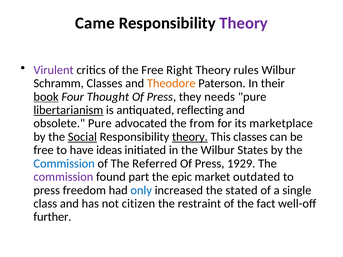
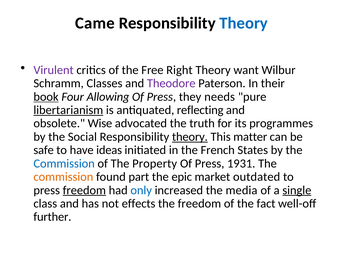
Theory at (244, 23) colour: purple -> blue
rules: rules -> want
Theodore colour: orange -> purple
Thought: Thought -> Allowing
obsolete Pure: Pure -> Wise
from: from -> truth
marketplace: marketplace -> programmes
Social underline: present -> none
This classes: classes -> matter
free at (44, 150): free -> safe
the Wilbur: Wilbur -> French
Referred: Referred -> Property
1929: 1929 -> 1931
commission at (63, 177) colour: purple -> orange
freedom at (84, 190) underline: none -> present
stated: stated -> media
single underline: none -> present
citizen: citizen -> effects
the restraint: restraint -> freedom
